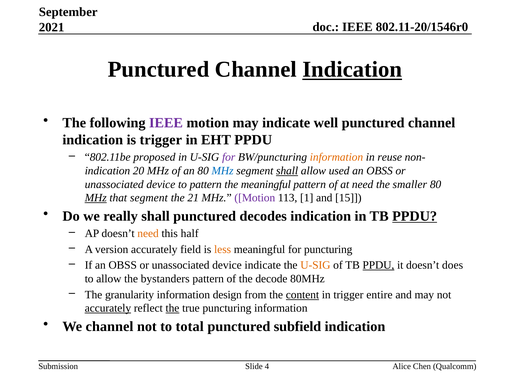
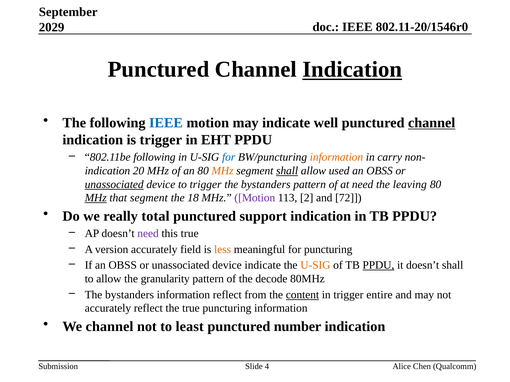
2021: 2021 -> 2029
IEEE at (166, 123) colour: purple -> blue
channel at (432, 123) underline: none -> present
802.11be proposed: proposed -> following
for at (229, 157) colour: purple -> blue
reuse: reuse -> carry
MHz at (223, 171) colour: blue -> orange
unassociated at (114, 185) underline: none -> present
to pattern: pattern -> trigger
meaningful at (266, 185): meaningful -> bystanders
smaller: smaller -> leaving
21: 21 -> 18
1: 1 -> 2
15: 15 -> 72
really shall: shall -> total
decodes: decodes -> support
PPDU at (415, 216) underline: present -> none
need at (148, 234) colour: orange -> purple
this half: half -> true
doesn’t does: does -> shall
bystanders: bystanders -> granularity
granularity at (130, 295): granularity -> bystanders
information design: design -> reflect
accurately at (108, 309) underline: present -> none
the at (172, 309) underline: present -> none
total: total -> least
subfield: subfield -> number
